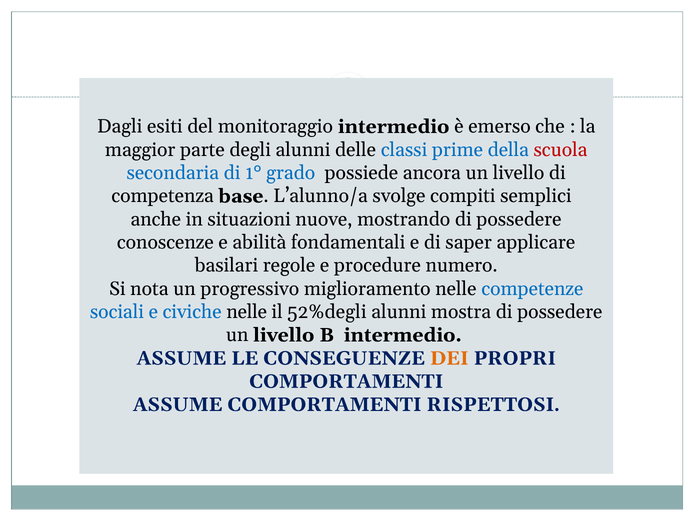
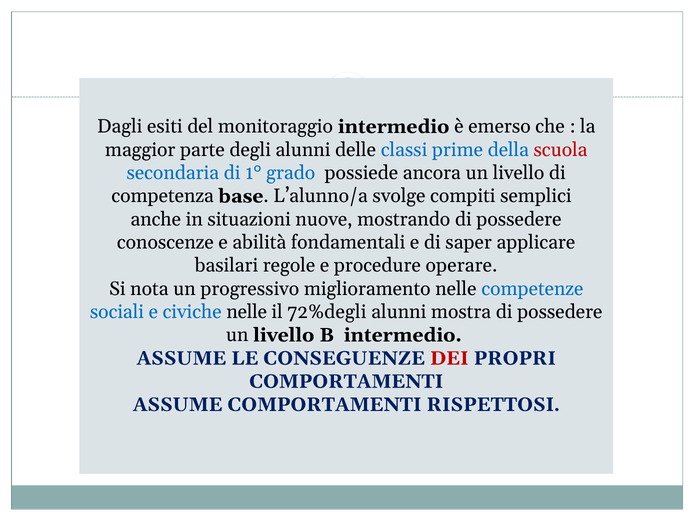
numero: numero -> operare
52%degli: 52%degli -> 72%degli
DEI colour: orange -> red
